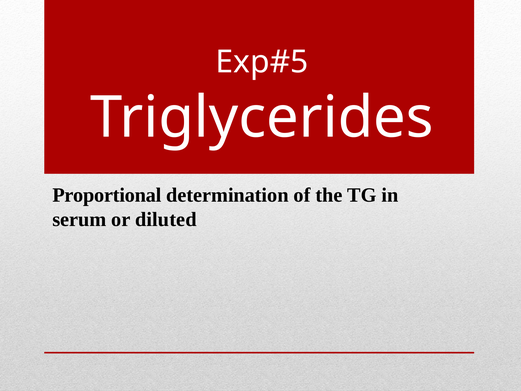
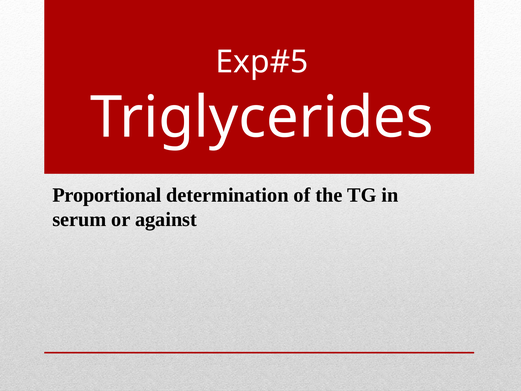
diluted: diluted -> against
